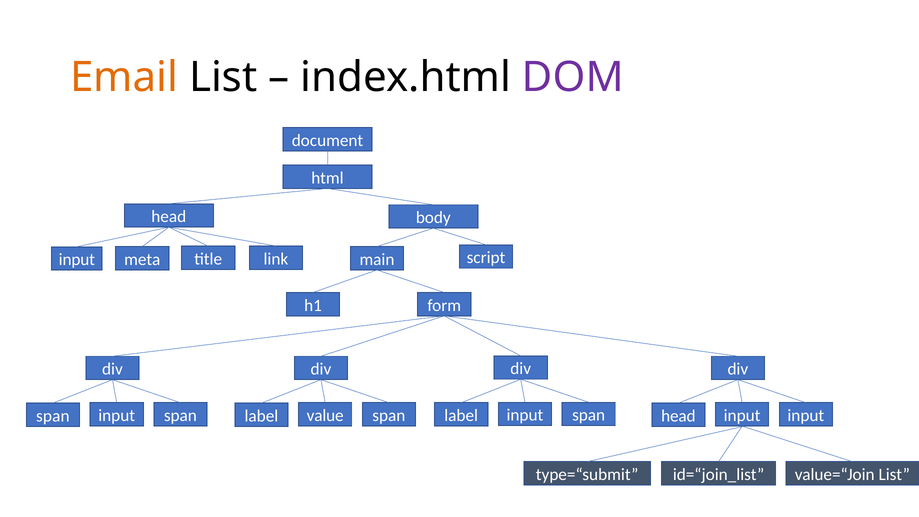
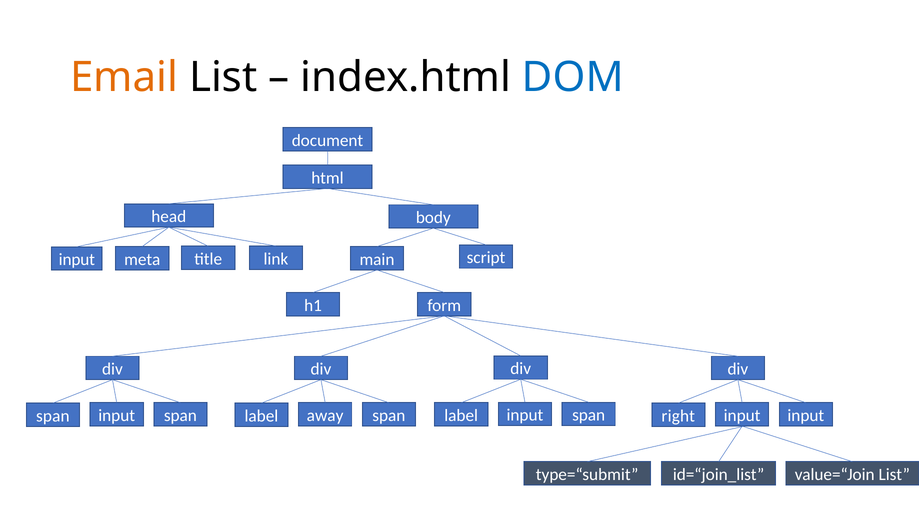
DOM colour: purple -> blue
value: value -> away
head at (678, 416): head -> right
